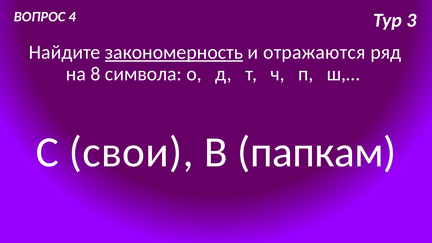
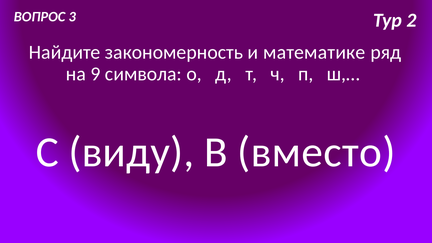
4: 4 -> 3
3: 3 -> 2
закономерность underline: present -> none
отражаются: отражаются -> математике
8: 8 -> 9
свои: свои -> виду
папкам: папкам -> вместо
